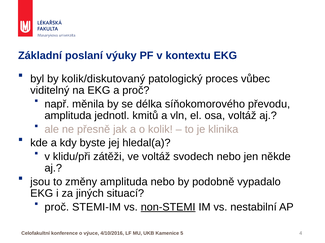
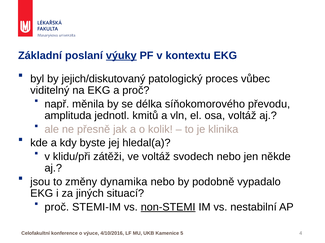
výuky underline: none -> present
kolik/diskutovaný: kolik/diskutovaný -> jejich/diskutovaný
změny amplituda: amplituda -> dynamika
